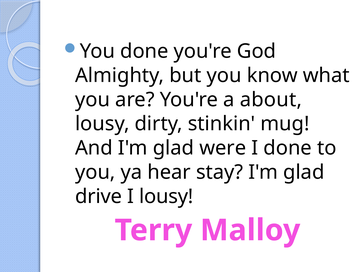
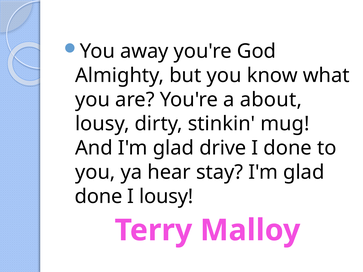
You done: done -> away
were: were -> drive
drive at (99, 197): drive -> done
